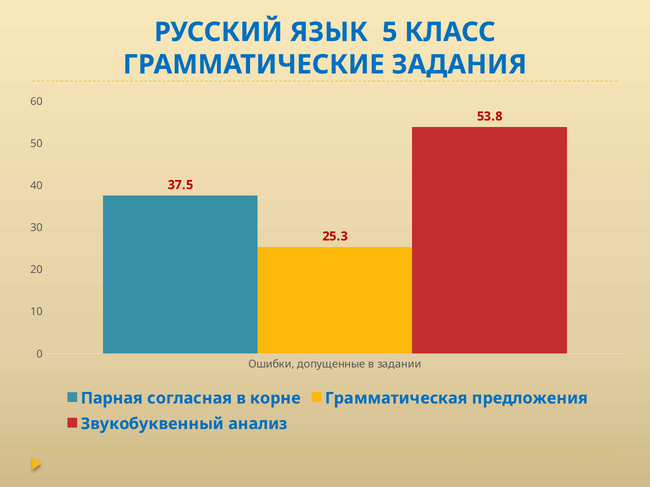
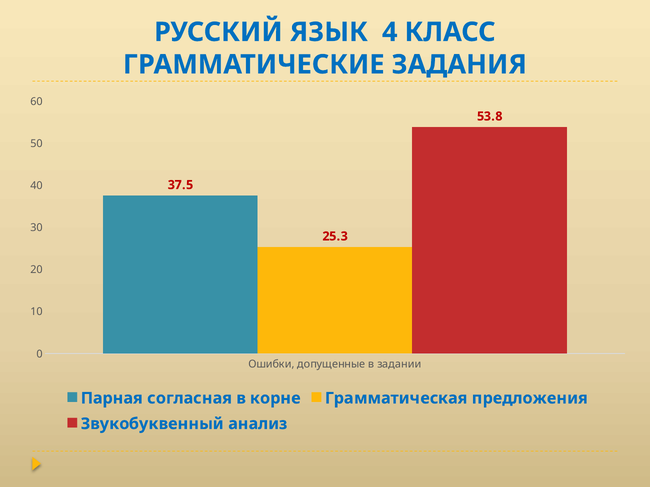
5: 5 -> 4
